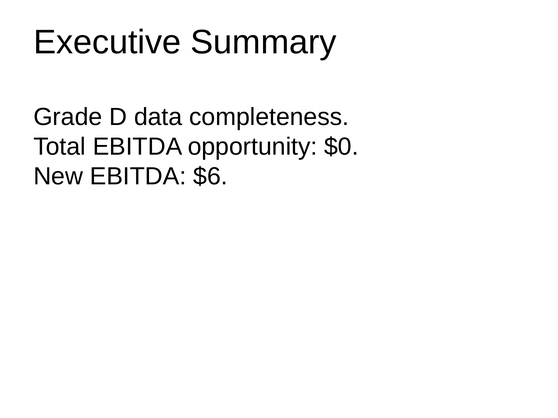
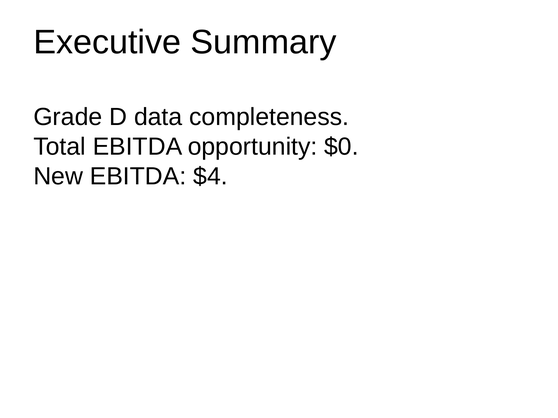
$6: $6 -> $4
